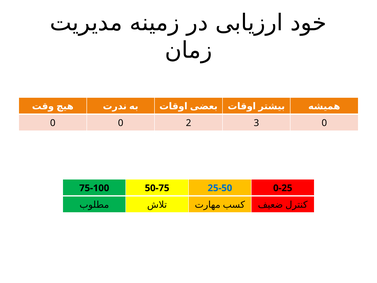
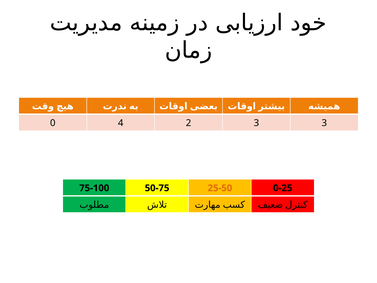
0 0: 0 -> 4
3 0: 0 -> 3
25-50 colour: blue -> orange
